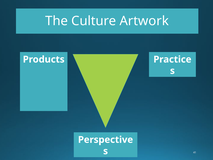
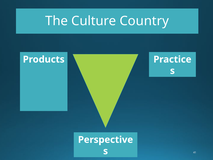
Artwork: Artwork -> Country
